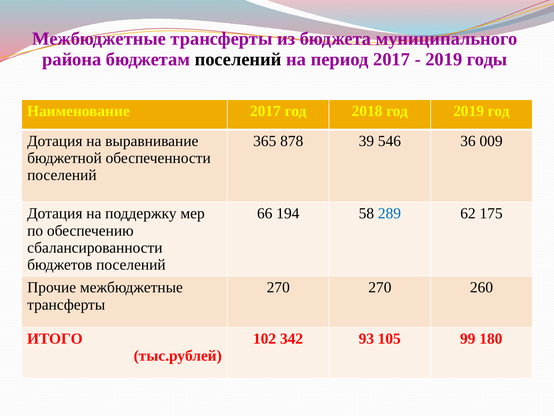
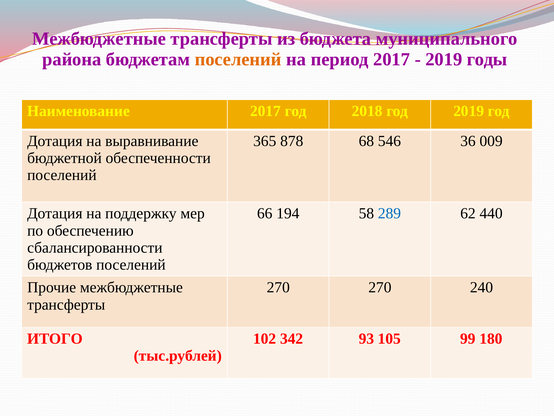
поселений at (238, 59) colour: black -> orange
39: 39 -> 68
175: 175 -> 440
260: 260 -> 240
